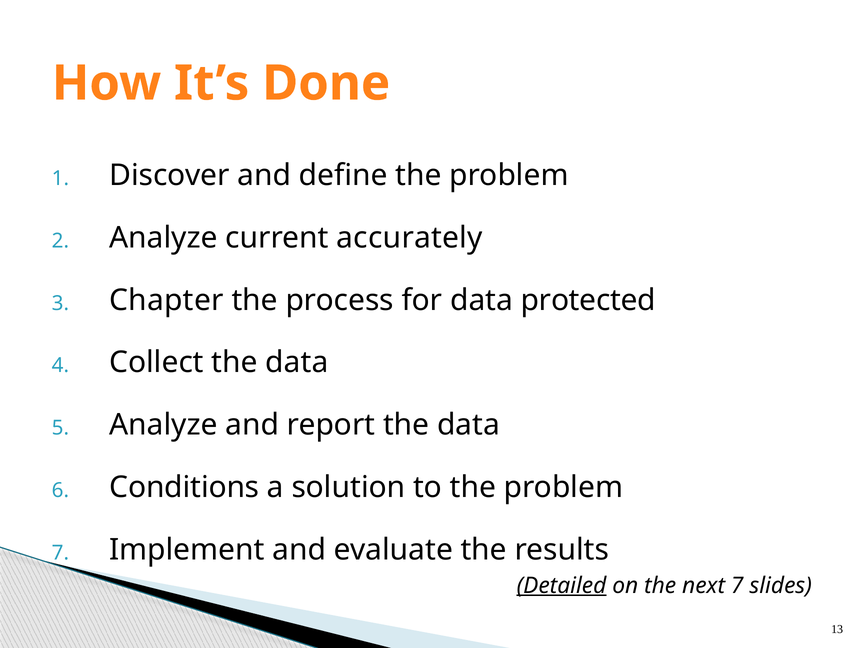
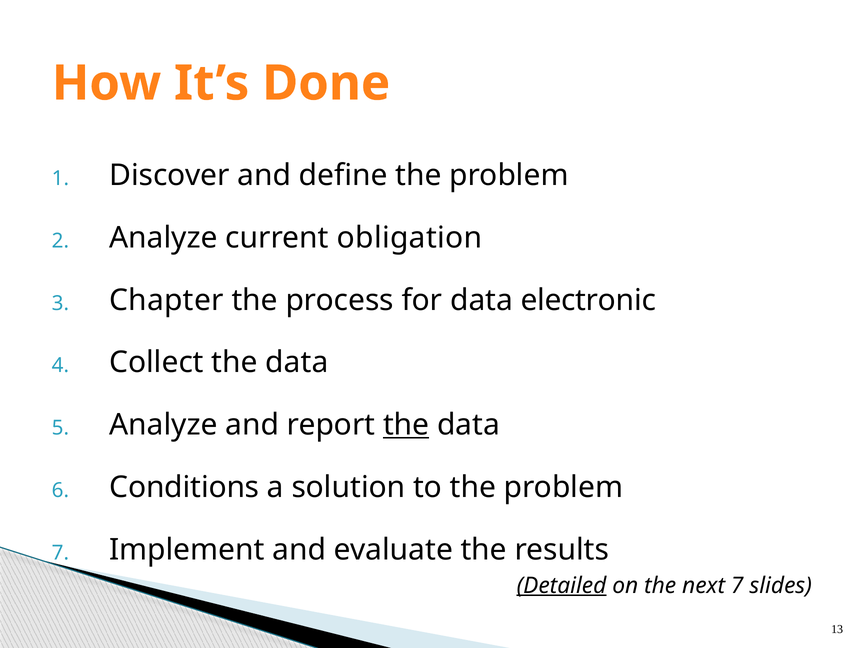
accurately: accurately -> obligation
protected: protected -> electronic
the at (406, 425) underline: none -> present
